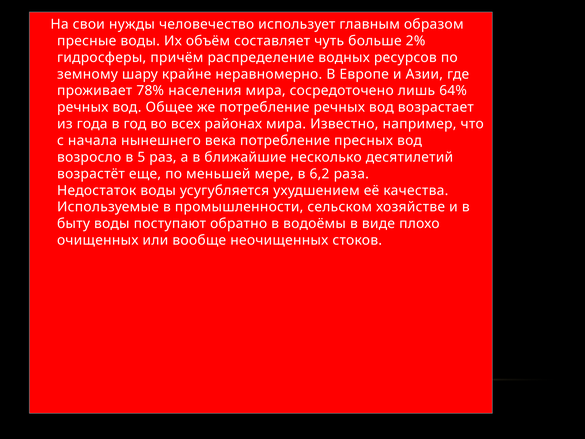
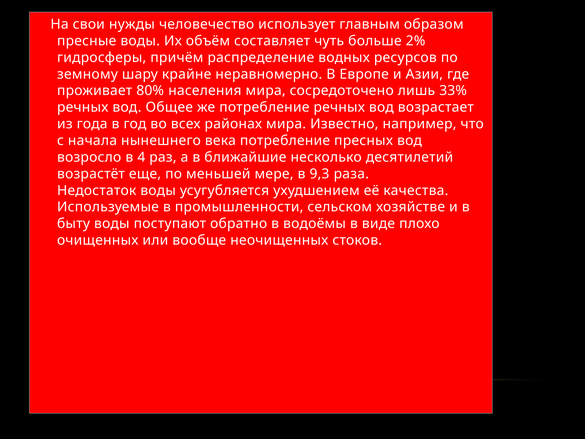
78%: 78% -> 80%
64%: 64% -> 33%
5: 5 -> 4
6,2: 6,2 -> 9,3
